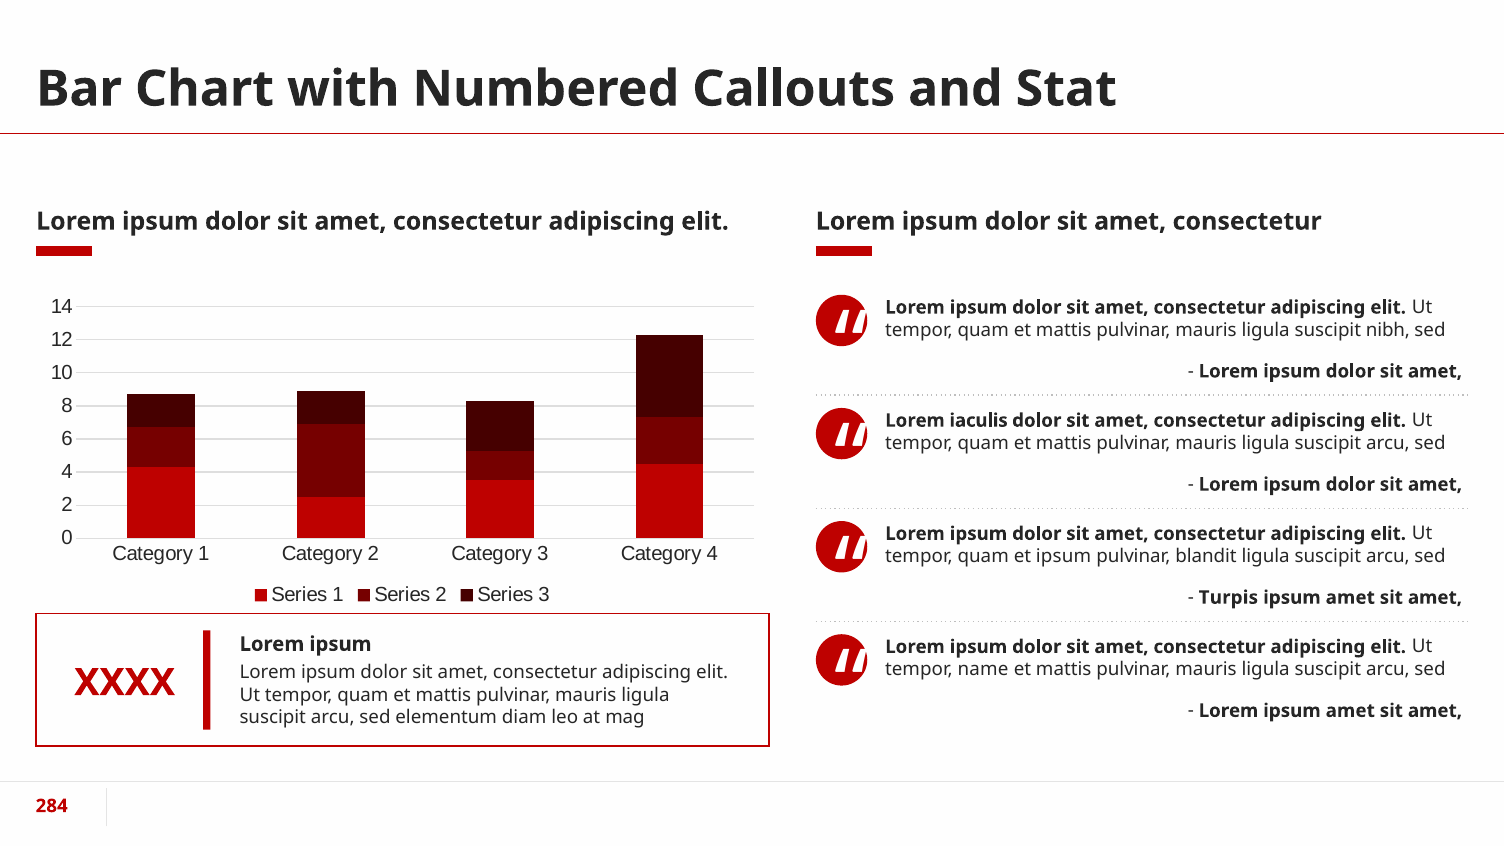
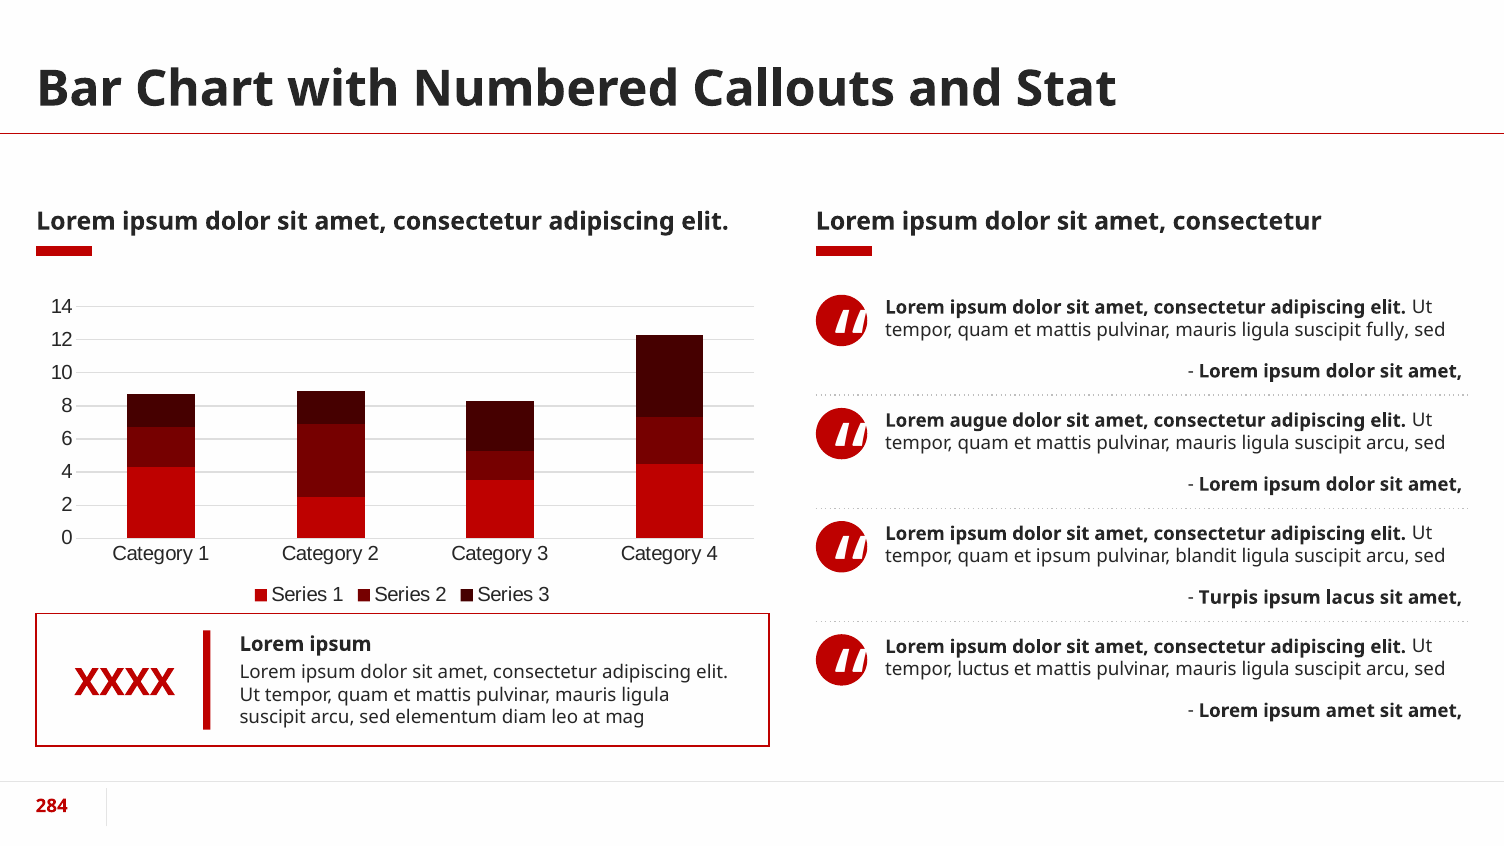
nibh: nibh -> fully
iaculis: iaculis -> augue
amet at (1350, 598): amet -> lacus
name: name -> luctus
